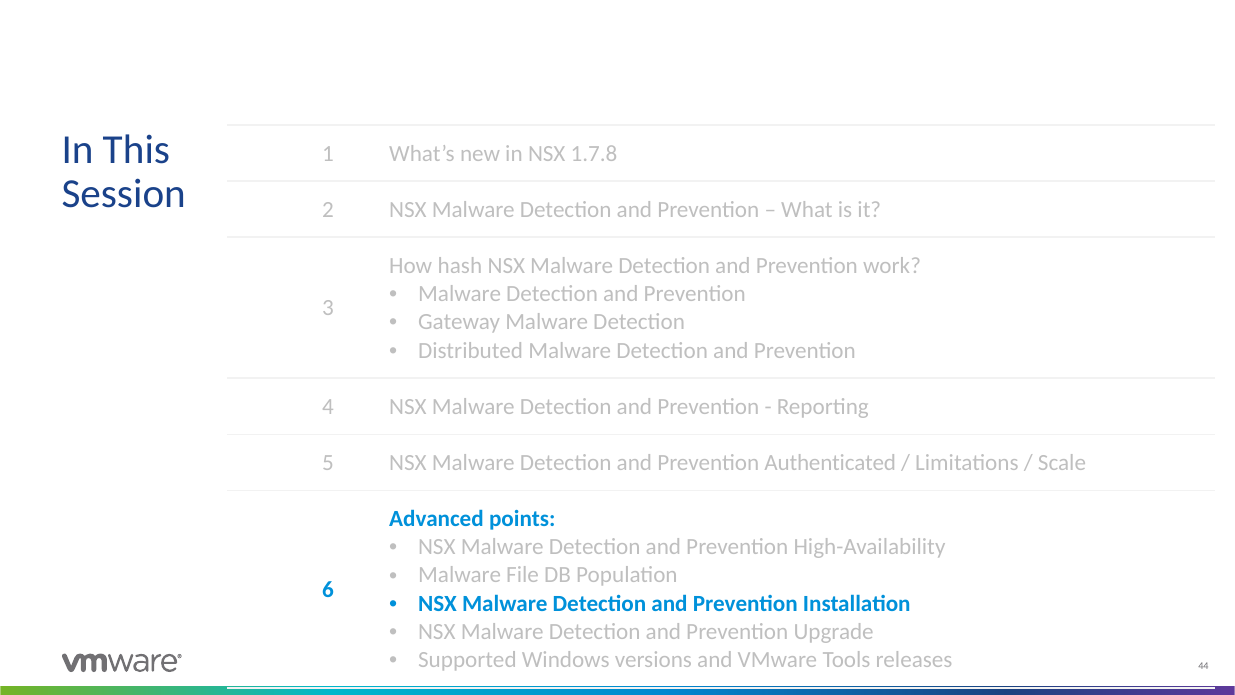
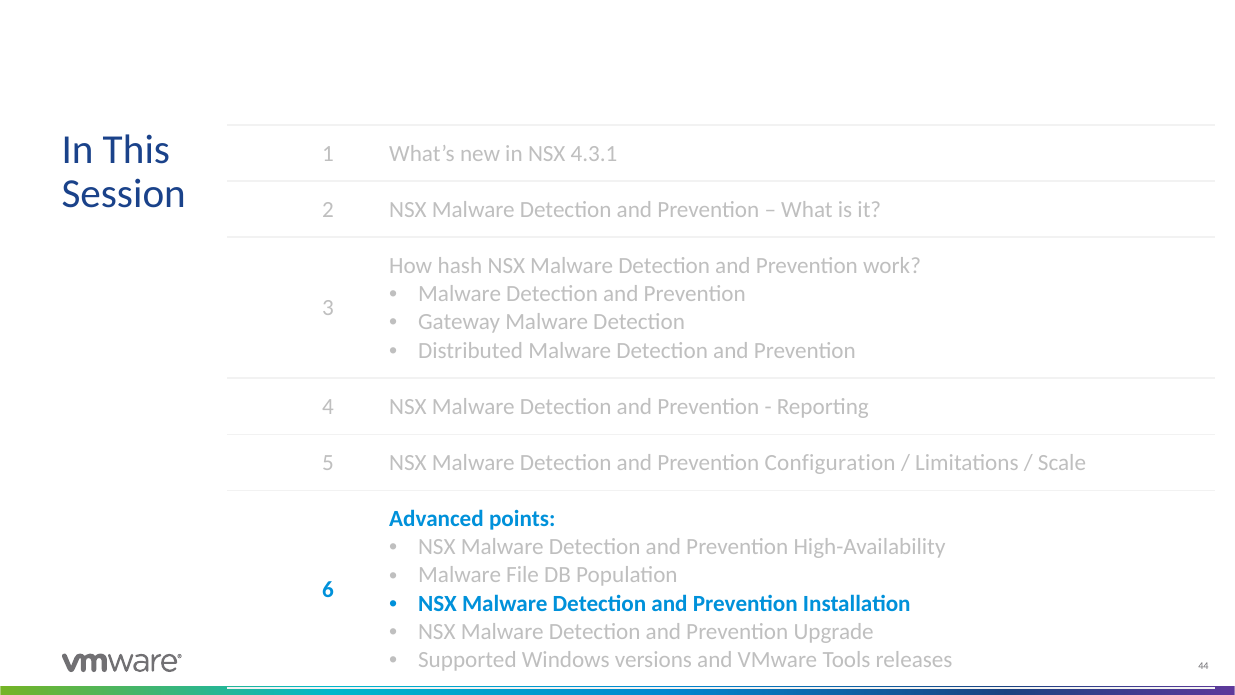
1.7.8: 1.7.8 -> 4.3.1
Authenticated: Authenticated -> Configuration
